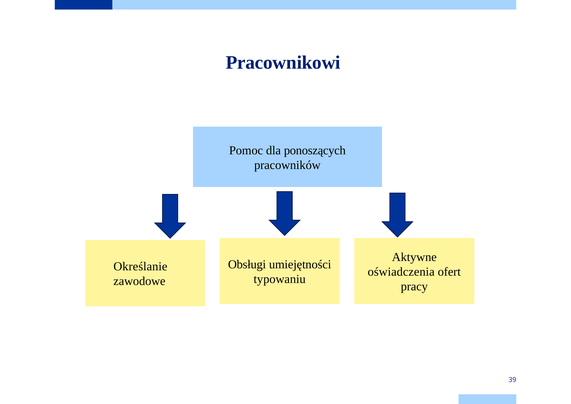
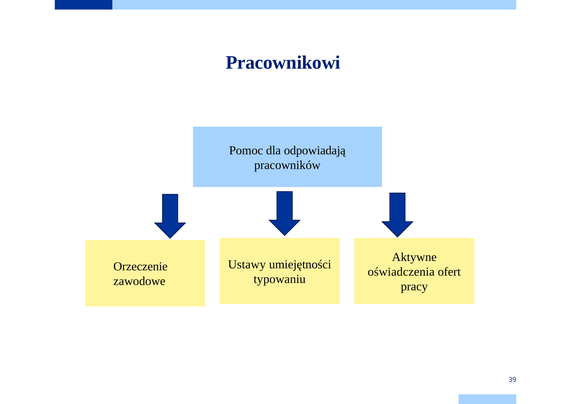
ponoszących: ponoszących -> odpowiadają
Obsługi: Obsługi -> Ustawy
Określanie: Określanie -> Orzeczenie
